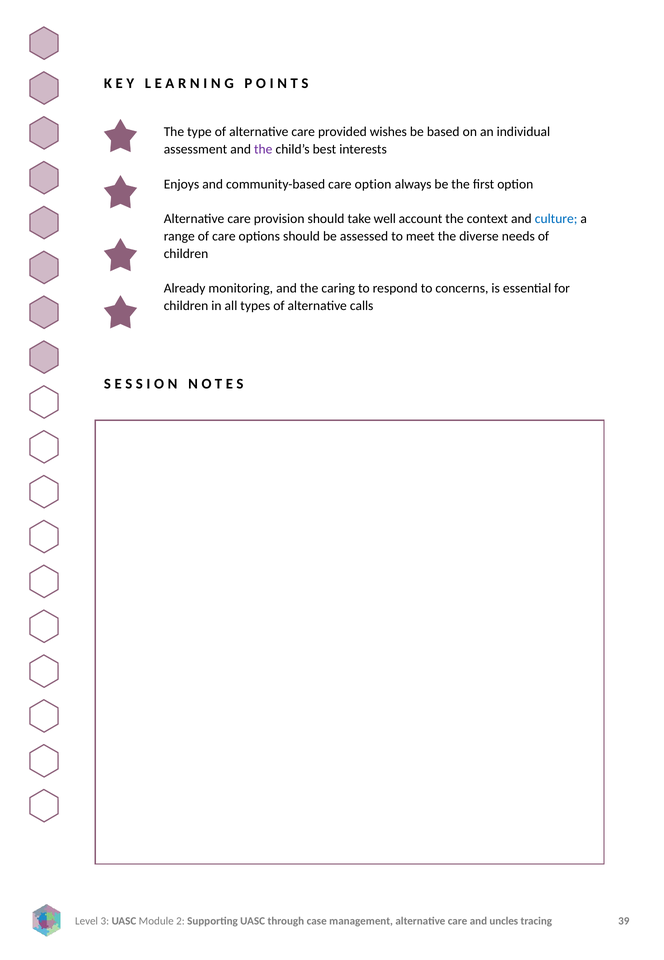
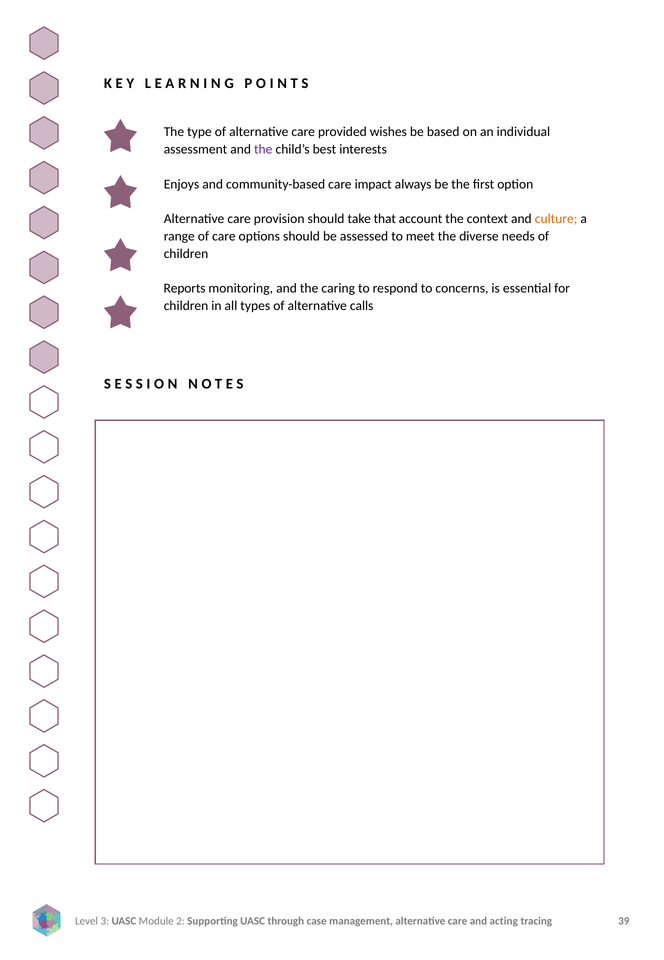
care option: option -> impact
well: well -> that
culture colour: blue -> orange
Already: Already -> Reports
uncles: uncles -> acting
